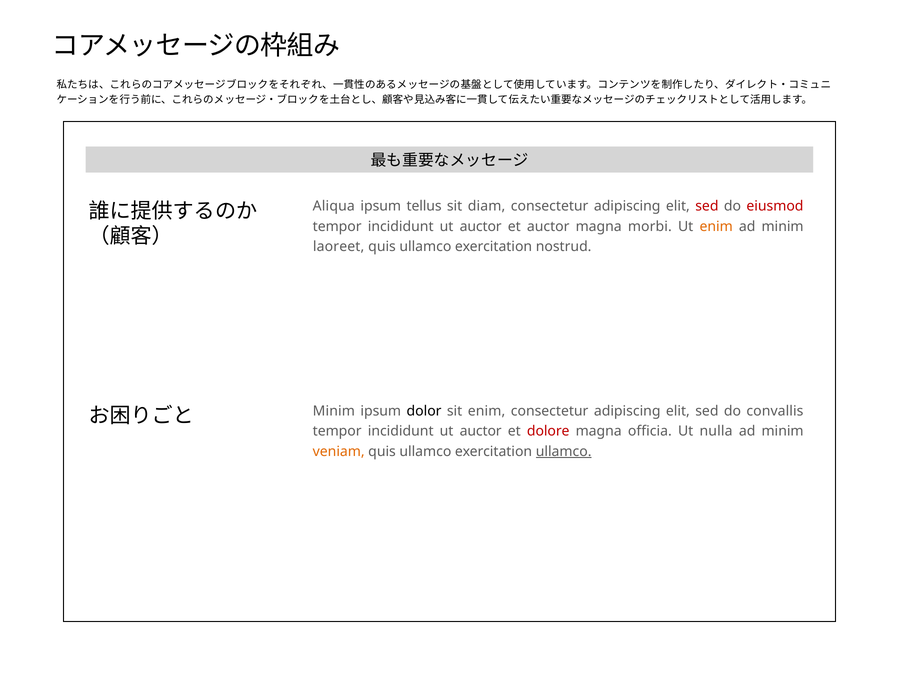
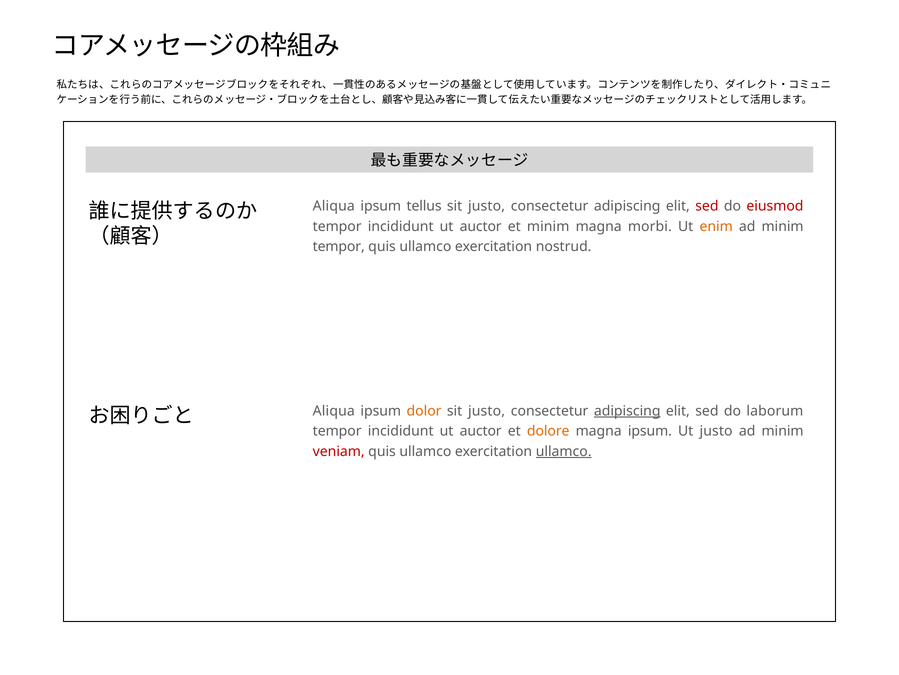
diam at (487, 206): diam -> justo
et auctor: auctor -> minim
laoreet at (339, 246): laoreet -> tempor
Minim at (334, 411): Minim -> Aliqua
dolor colour: black -> orange
enim at (487, 411): enim -> justo
adipiscing at (627, 411) underline: none -> present
convallis: convallis -> laborum
dolore colour: red -> orange
magna officia: officia -> ipsum
Ut nulla: nulla -> justo
veniam colour: orange -> red
